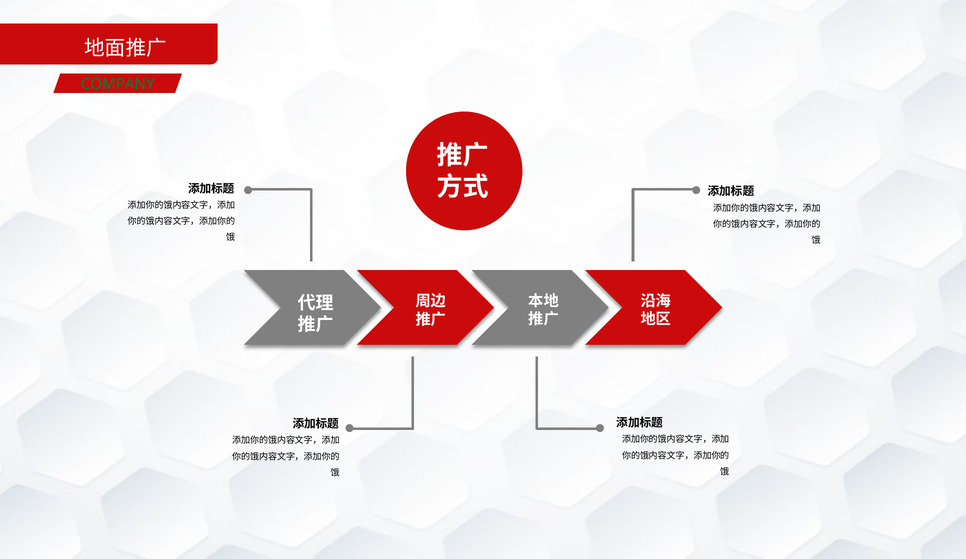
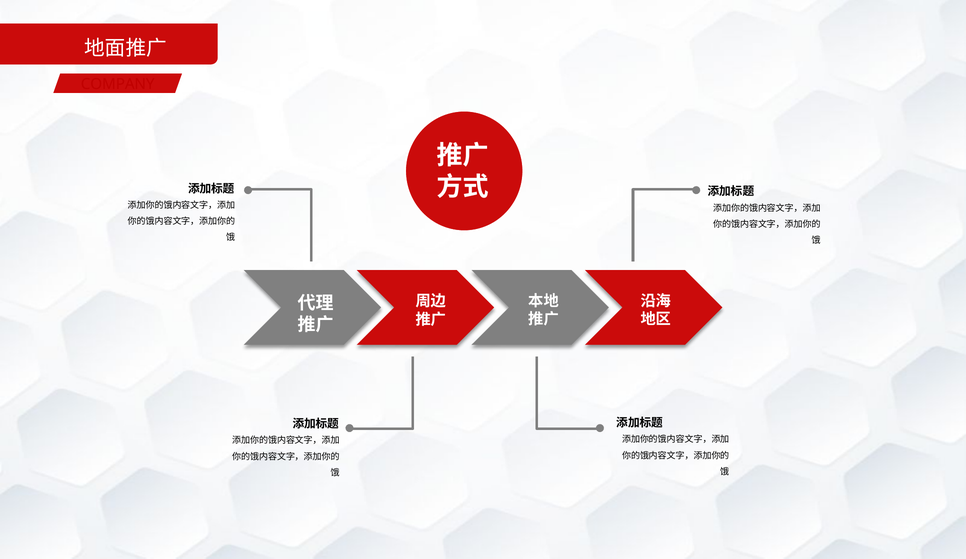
COMPANY colour: green -> red
